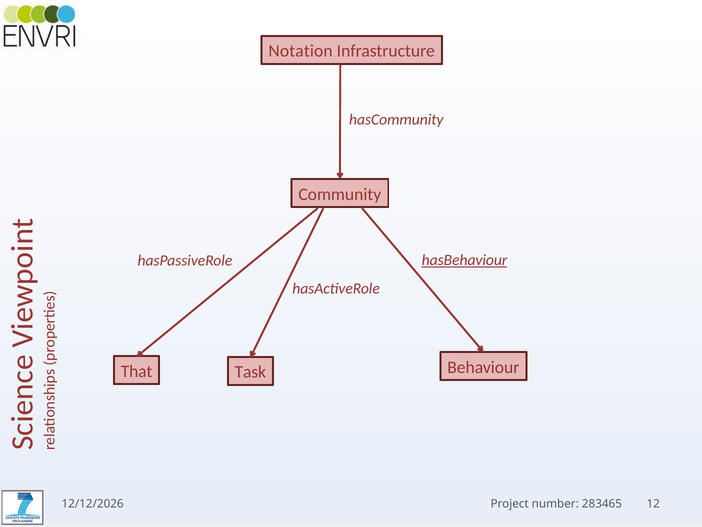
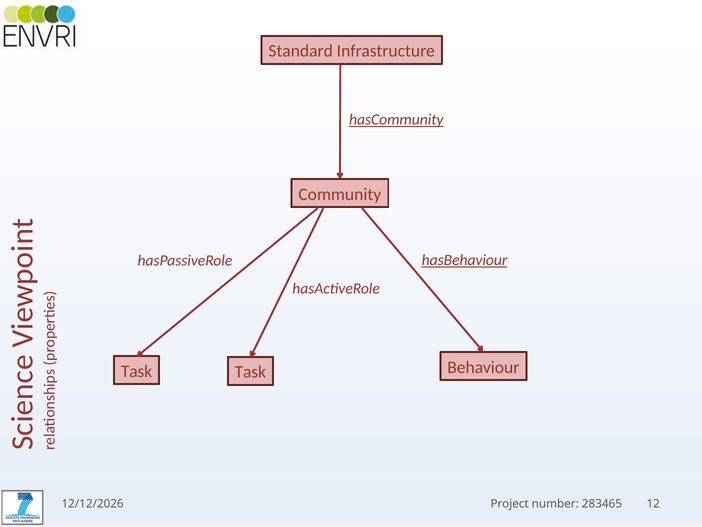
Notation: Notation -> Standard
hasCommunity underline: none -> present
That at (137, 371): That -> Task
